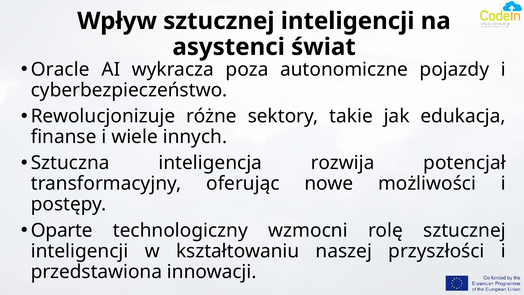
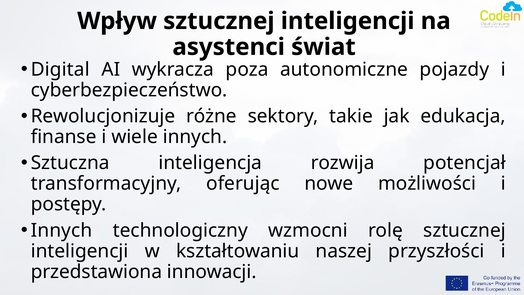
Oracle: Oracle -> Digital
Oparte at (62, 230): Oparte -> Innych
